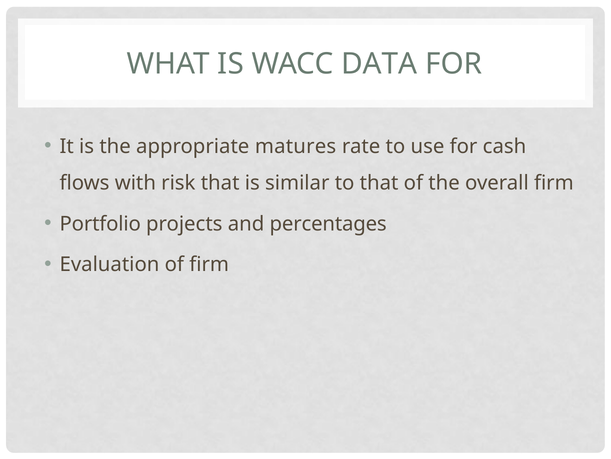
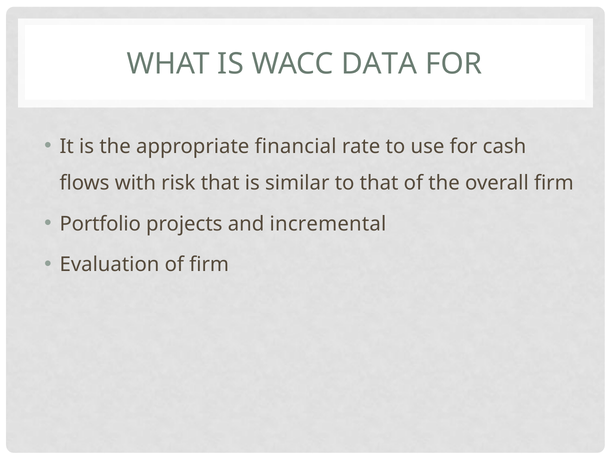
matures: matures -> financial
percentages: percentages -> incremental
